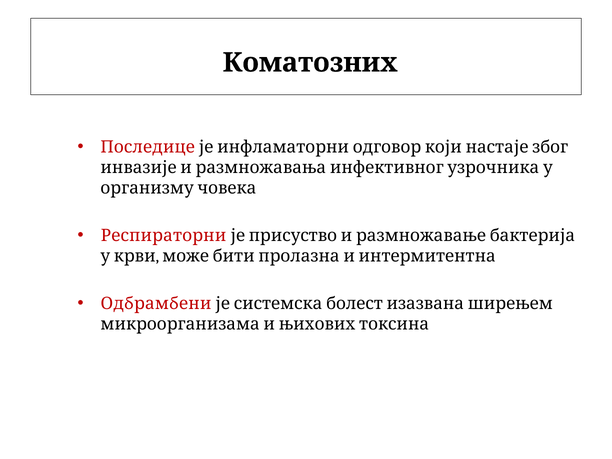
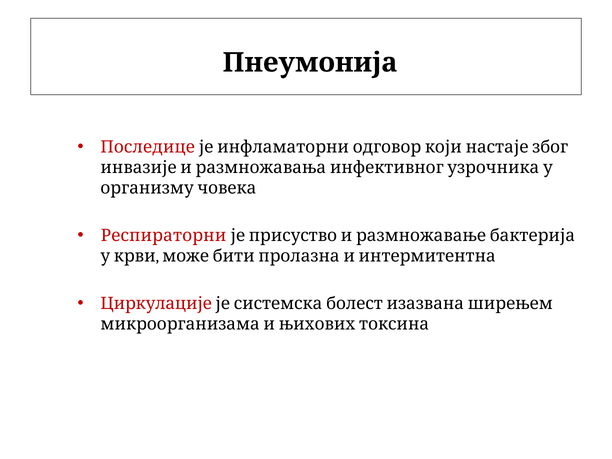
Коматозних: Коматозних -> Пнеумонија
Одбрамбени: Одбрамбени -> Циркулације
